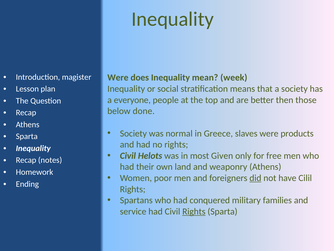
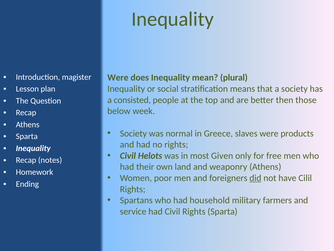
week: week -> plural
everyone: everyone -> consisted
done: done -> week
conquered: conquered -> household
families: families -> farmers
Rights at (194, 211) underline: present -> none
